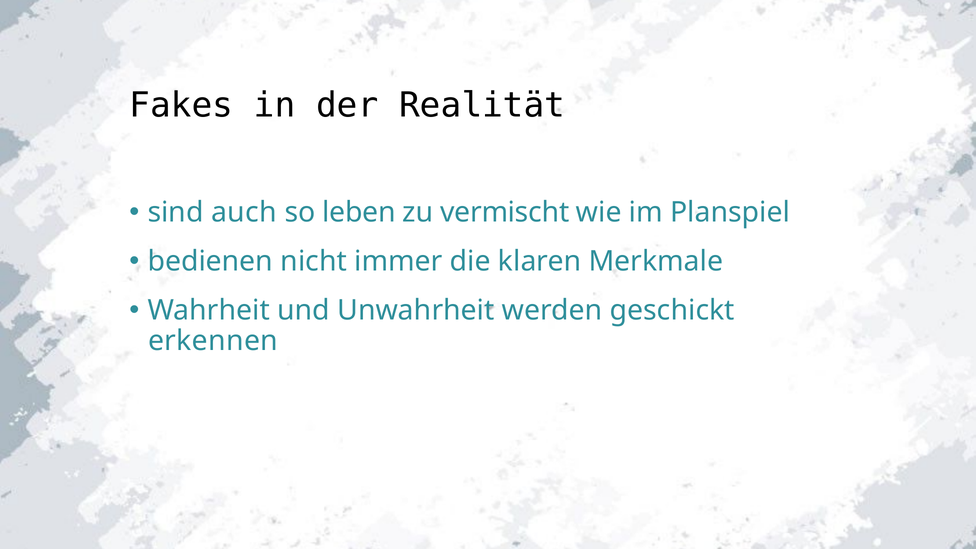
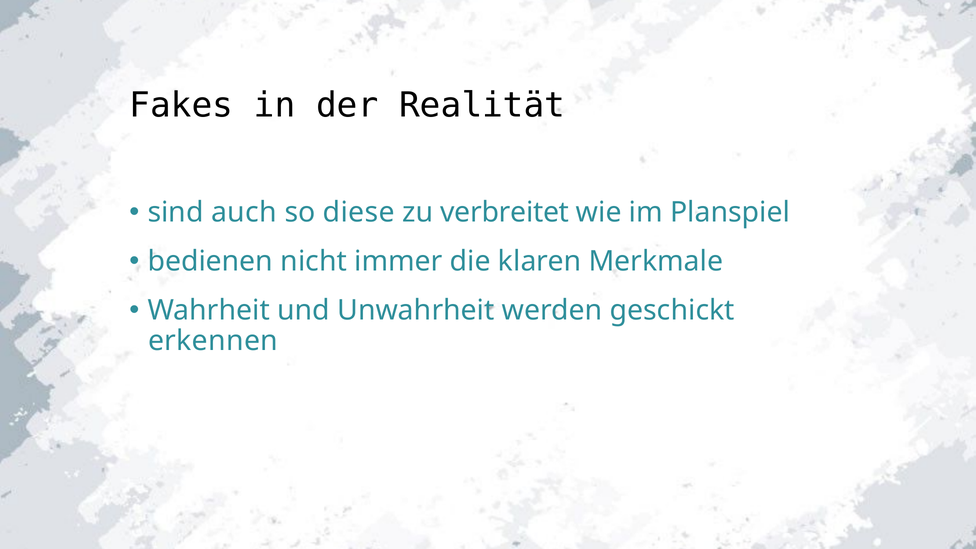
leben: leben -> diese
vermischt: vermischt -> verbreitet
